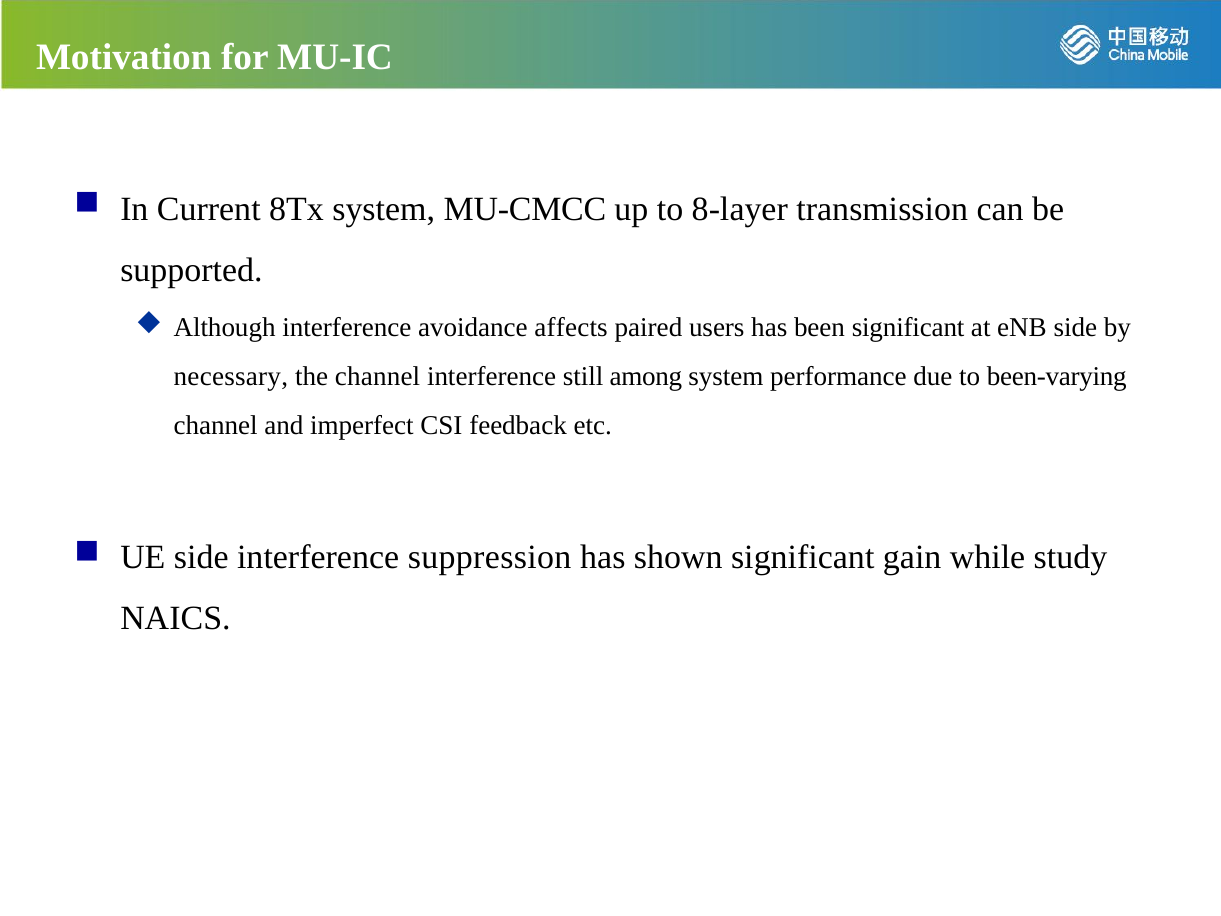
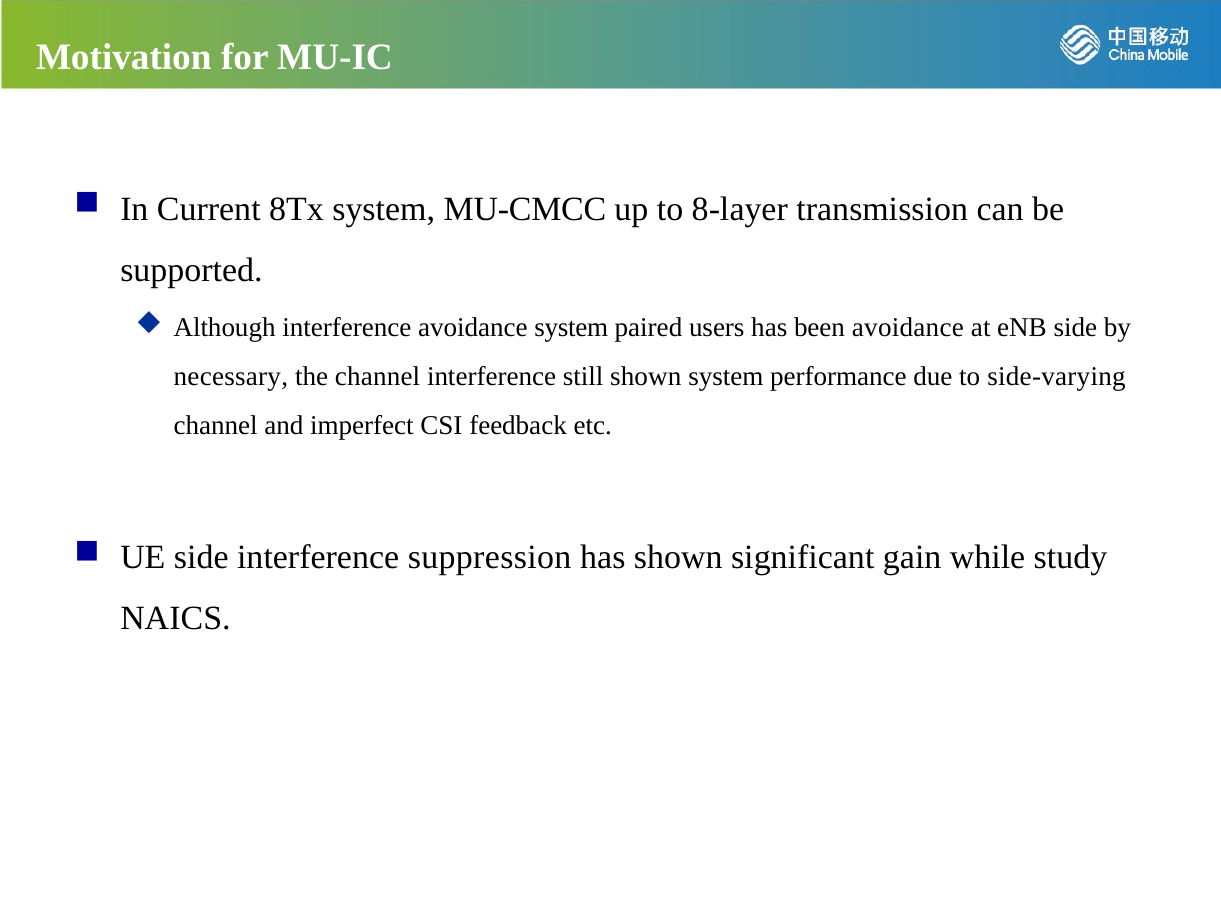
avoidance affects: affects -> system
been significant: significant -> avoidance
still among: among -> shown
been-varying: been-varying -> side-varying
